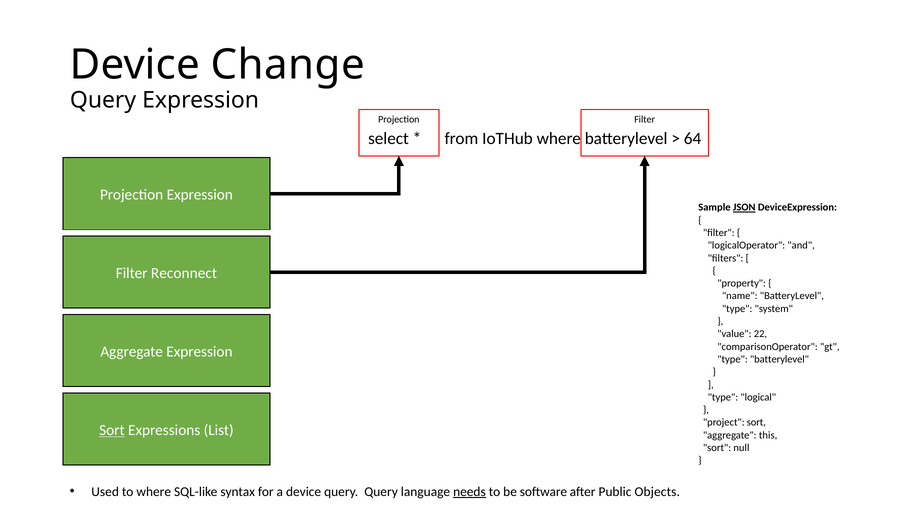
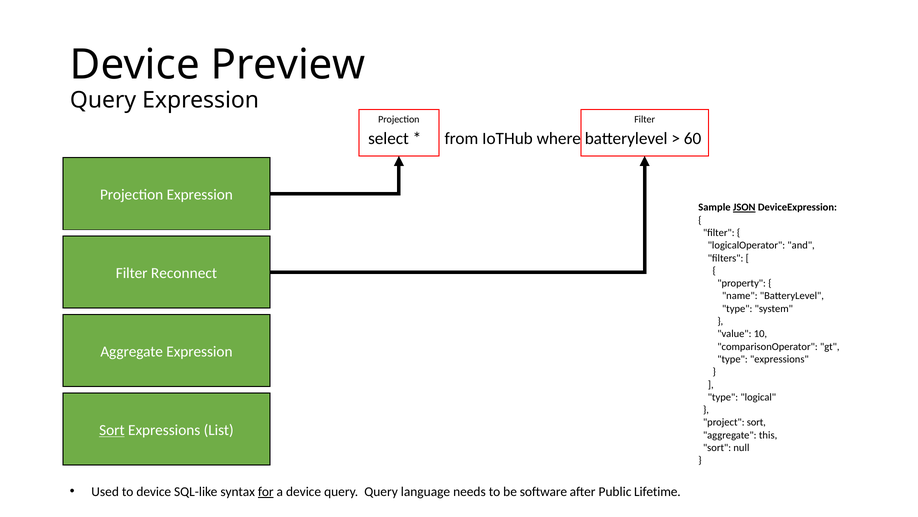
Change: Change -> Preview
64: 64 -> 60
22: 22 -> 10
type batterylevel: batterylevel -> expressions
to where: where -> device
for underline: none -> present
needs underline: present -> none
Objects: Objects -> Lifetime
